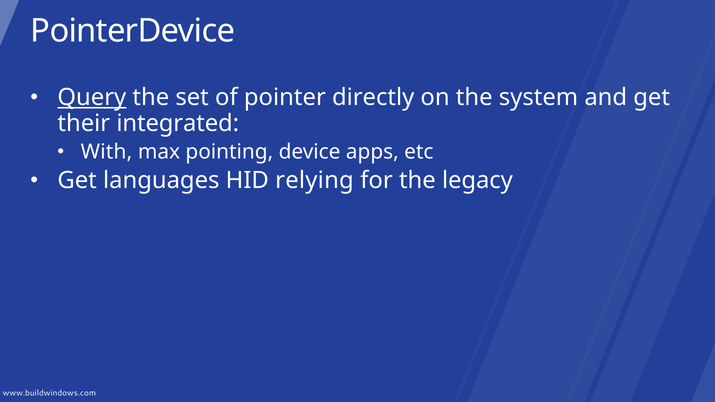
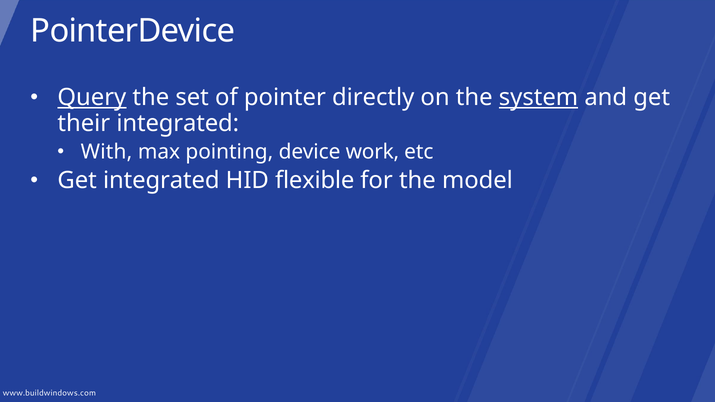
system underline: none -> present
apps: apps -> work
Get languages: languages -> integrated
relying: relying -> flexible
legacy: legacy -> model
